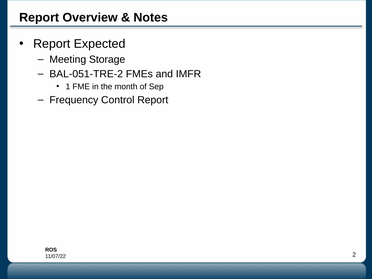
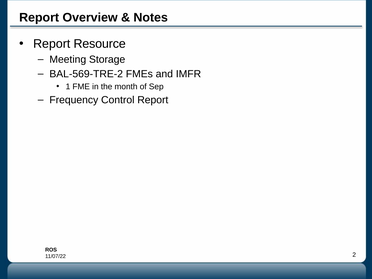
Expected: Expected -> Resource
BAL-051-TRE-2: BAL-051-TRE-2 -> BAL-569-TRE-2
